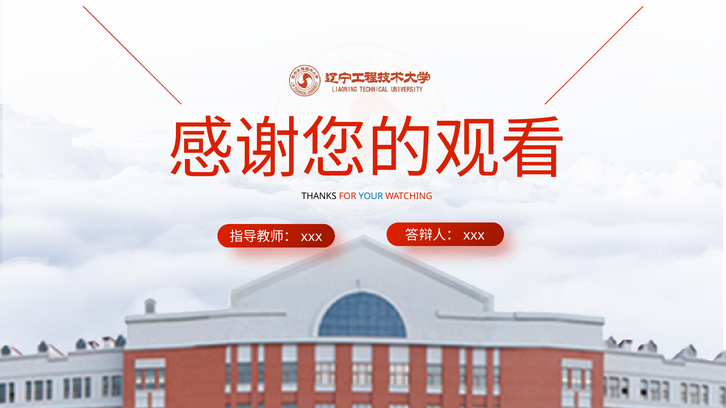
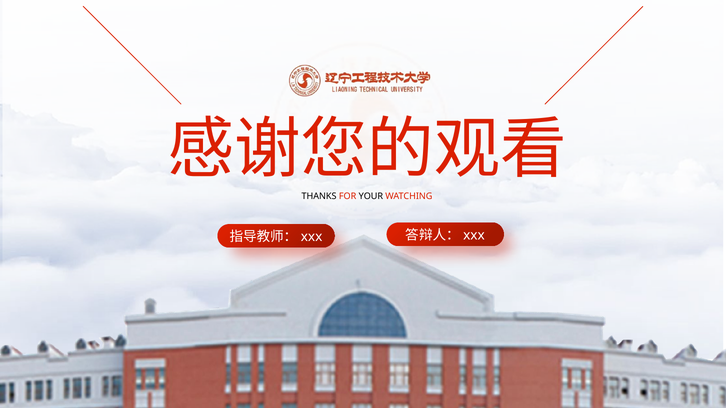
YOUR colour: blue -> black
